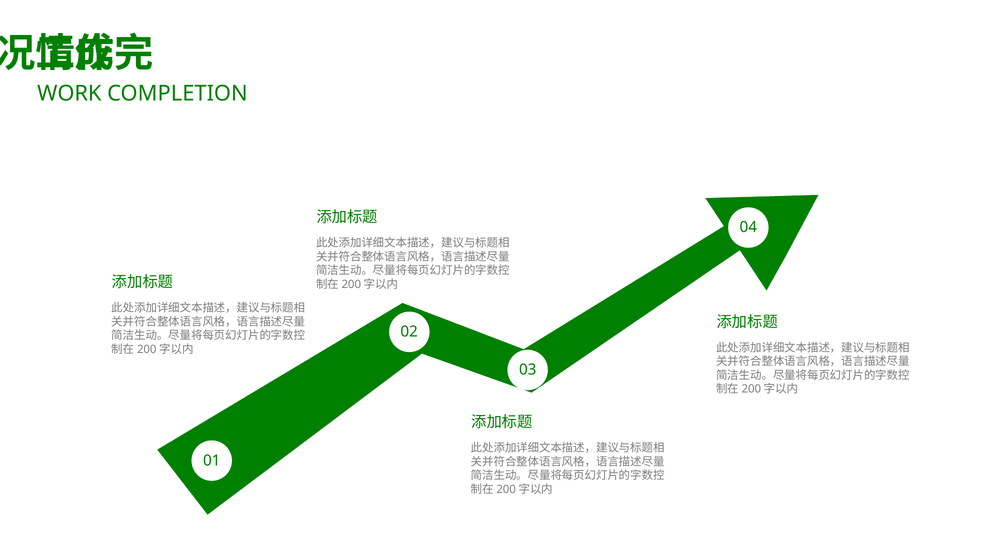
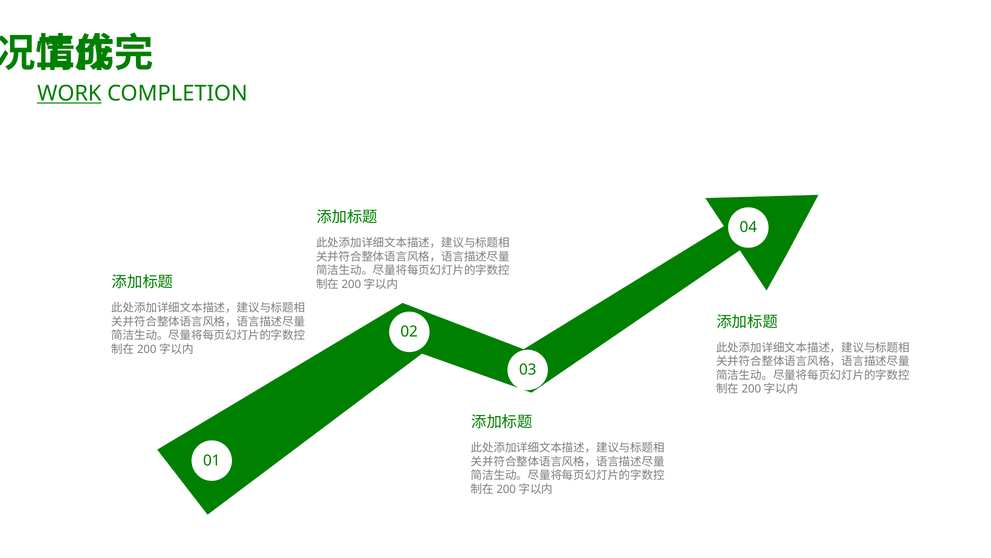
WORK underline: none -> present
